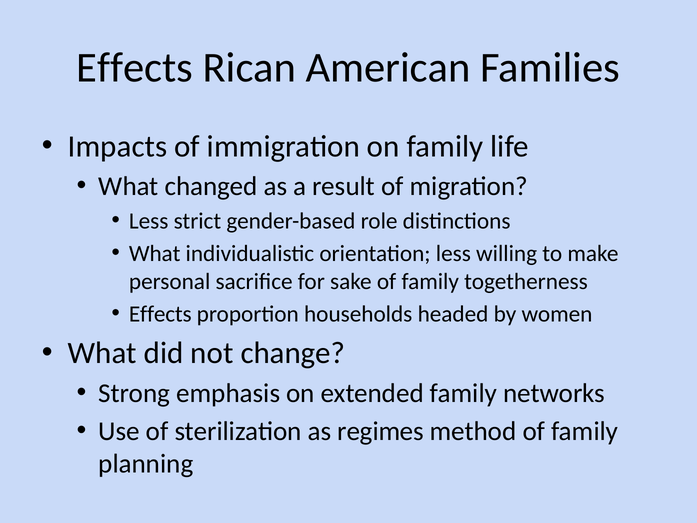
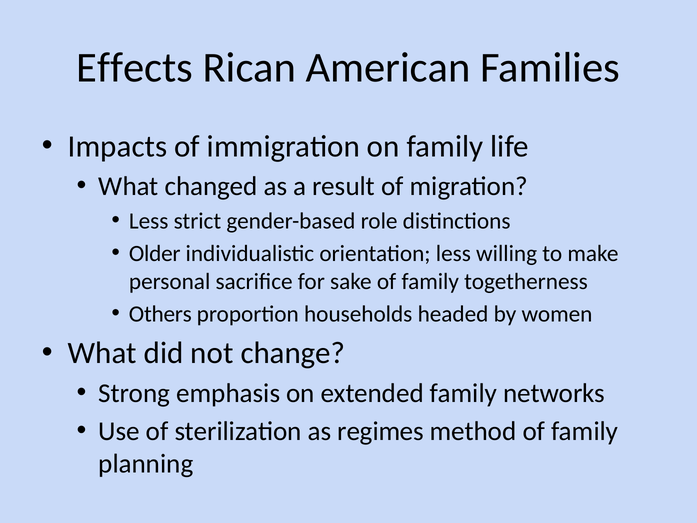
What at (155, 253): What -> Older
Effects at (160, 314): Effects -> Others
